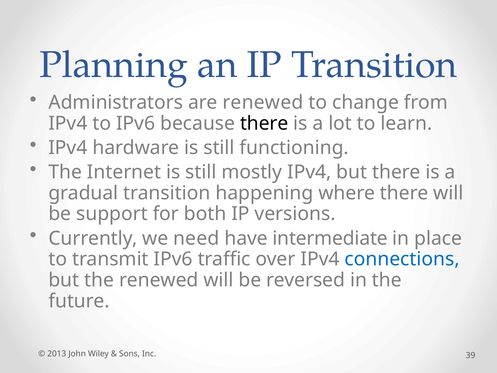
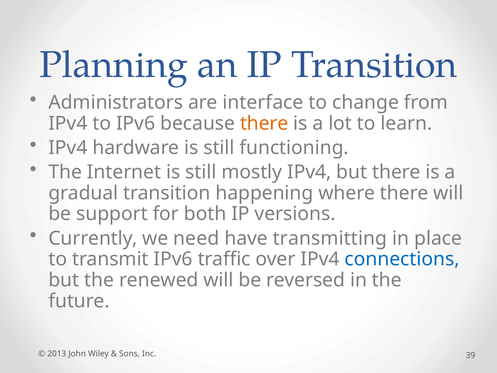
are renewed: renewed -> interface
there at (264, 123) colour: black -> orange
intermediate: intermediate -> transmitting
